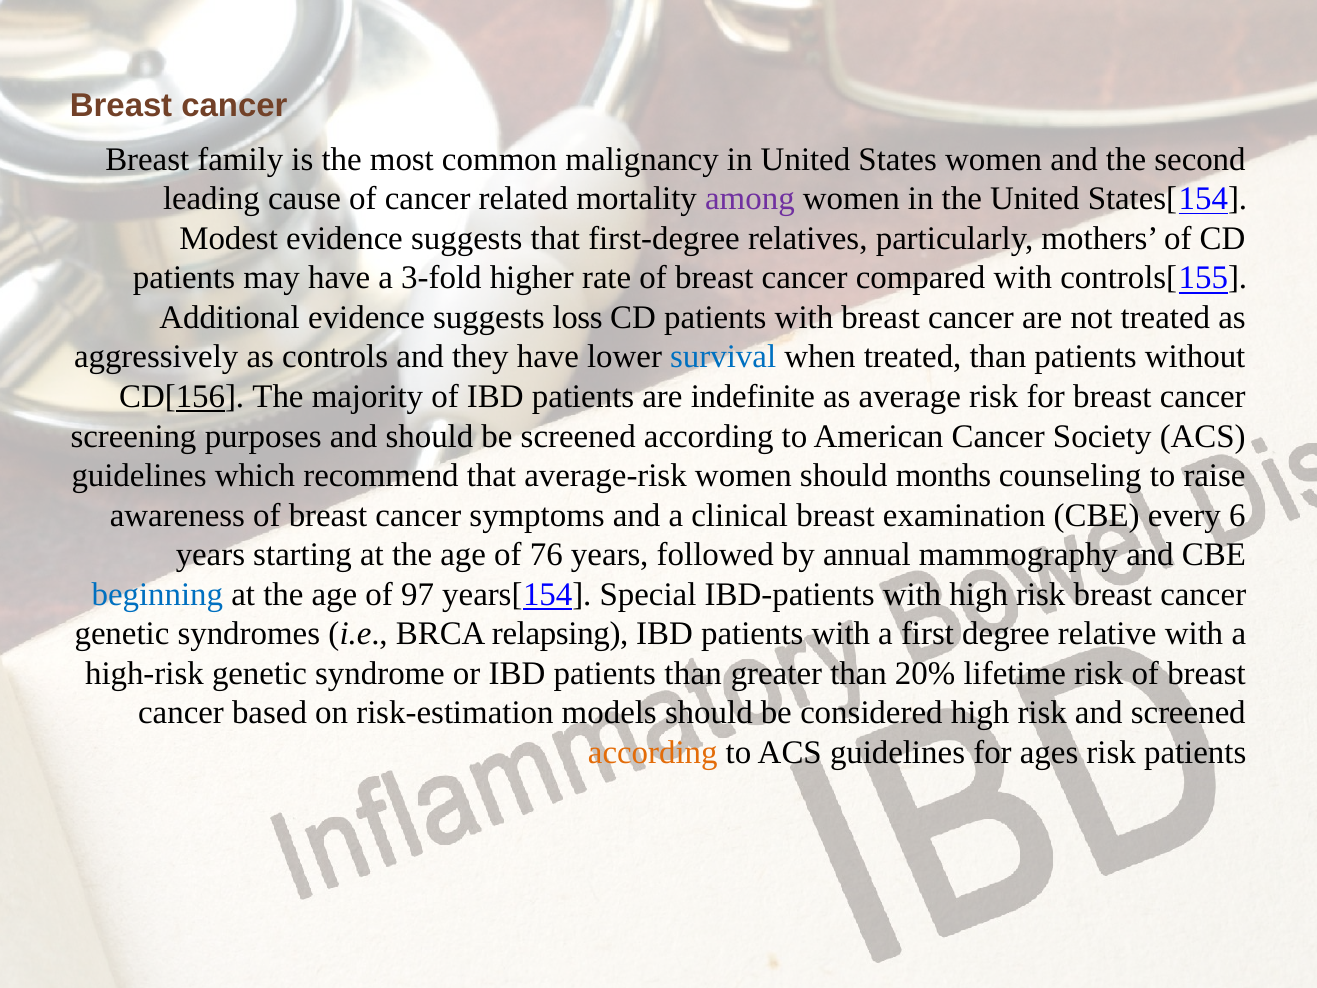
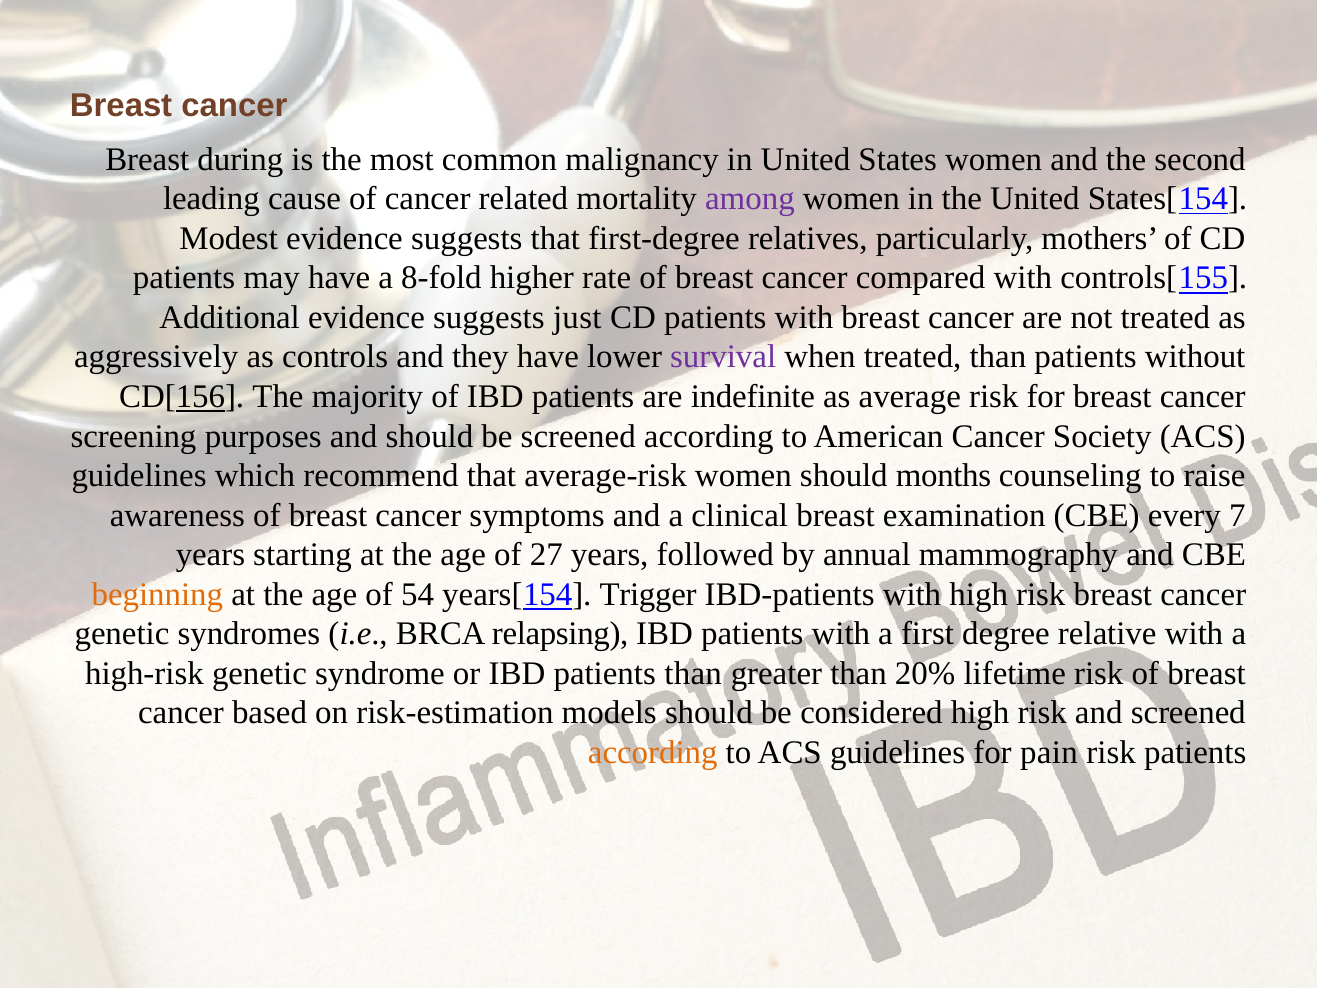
family: family -> during
3-fold: 3-fold -> 8-fold
loss: loss -> just
survival colour: blue -> purple
6: 6 -> 7
76: 76 -> 27
beginning colour: blue -> orange
97: 97 -> 54
Special: Special -> Trigger
ages: ages -> pain
